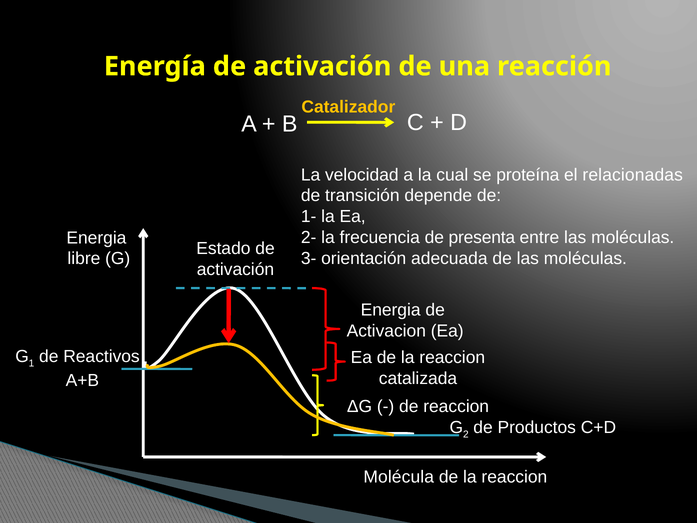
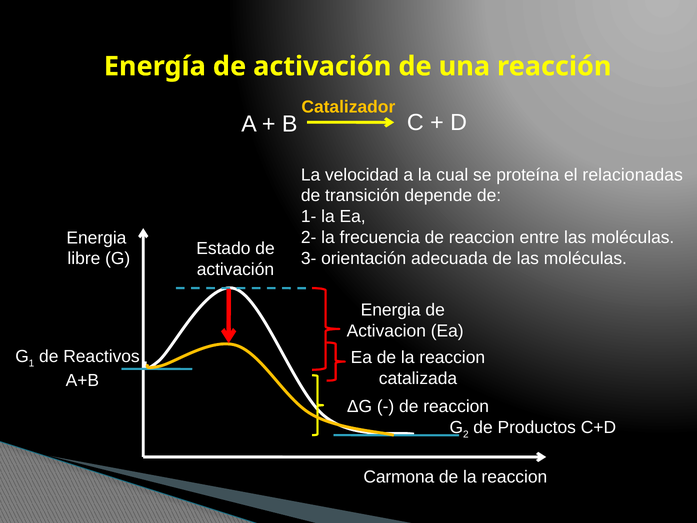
frecuencia de presenta: presenta -> reaccion
Molécula: Molécula -> Carmona
